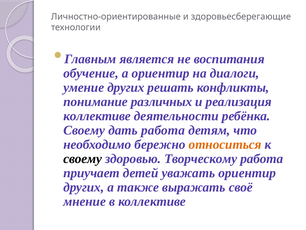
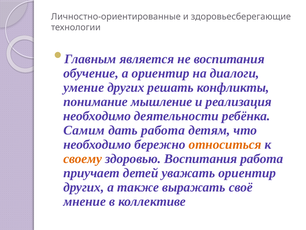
различных: различных -> мышление
коллективе at (97, 116): коллективе -> необходимо
Своему at (84, 130): Своему -> Самим
своему at (83, 158) colour: black -> orange
здоровью Творческому: Творческому -> Воспитания
